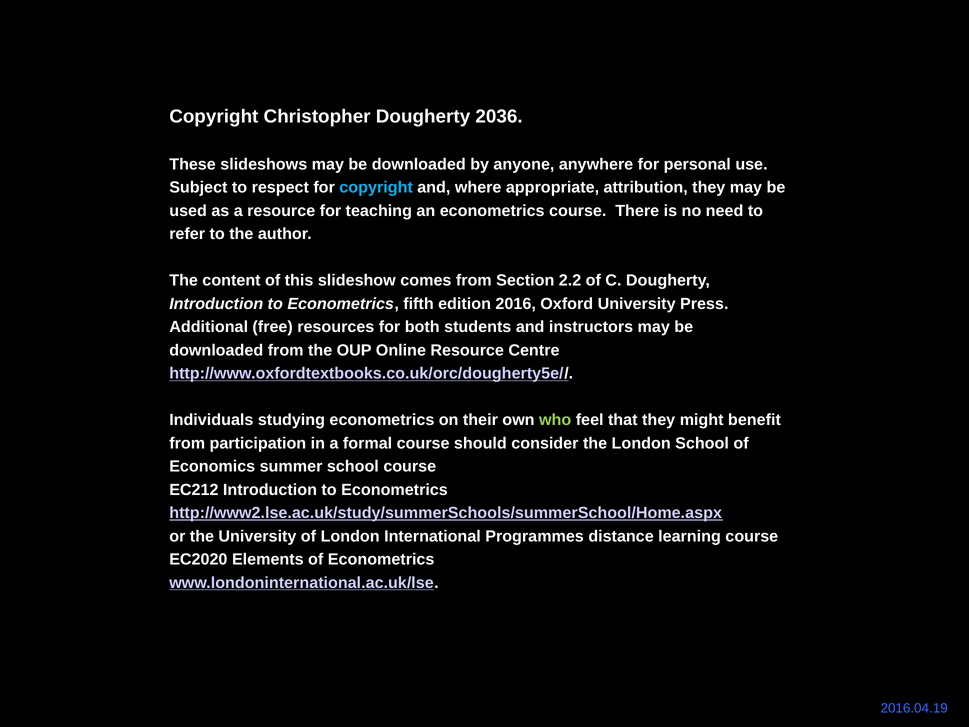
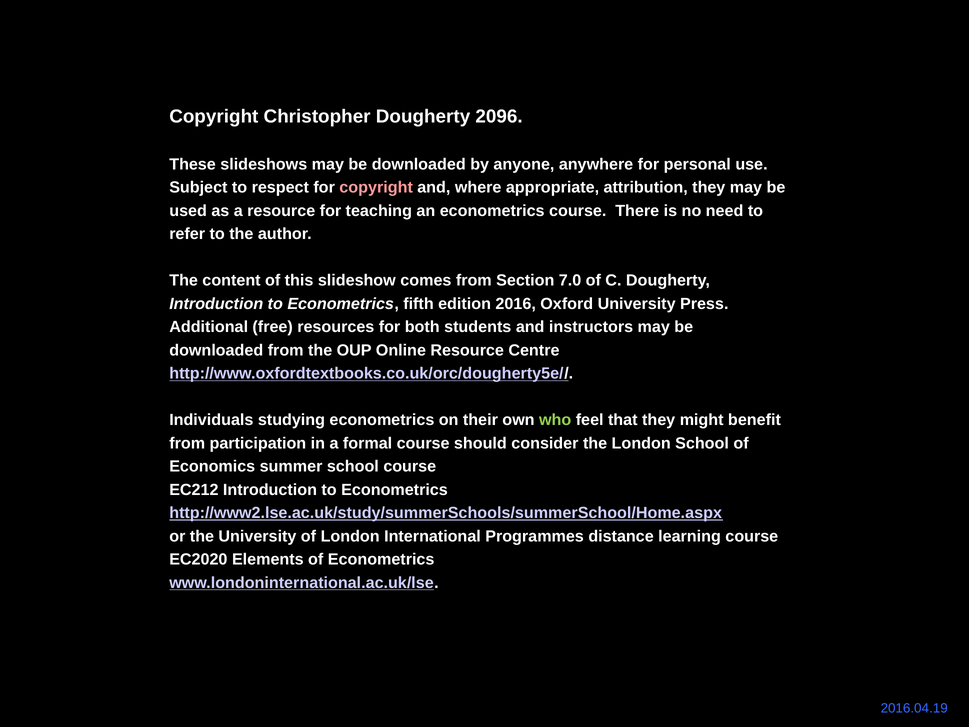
2036: 2036 -> 2096
copyright at (376, 188) colour: light blue -> pink
2.2: 2.2 -> 7.0
